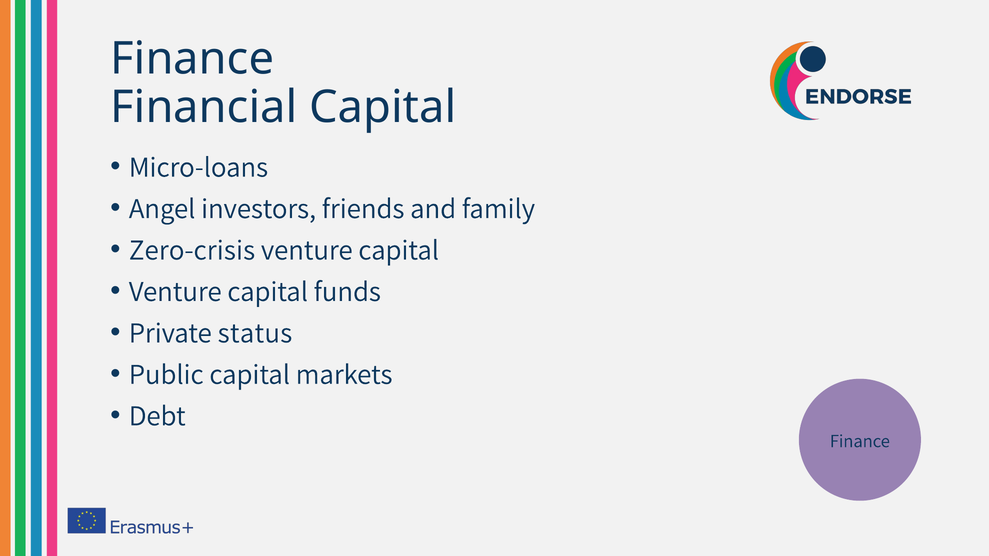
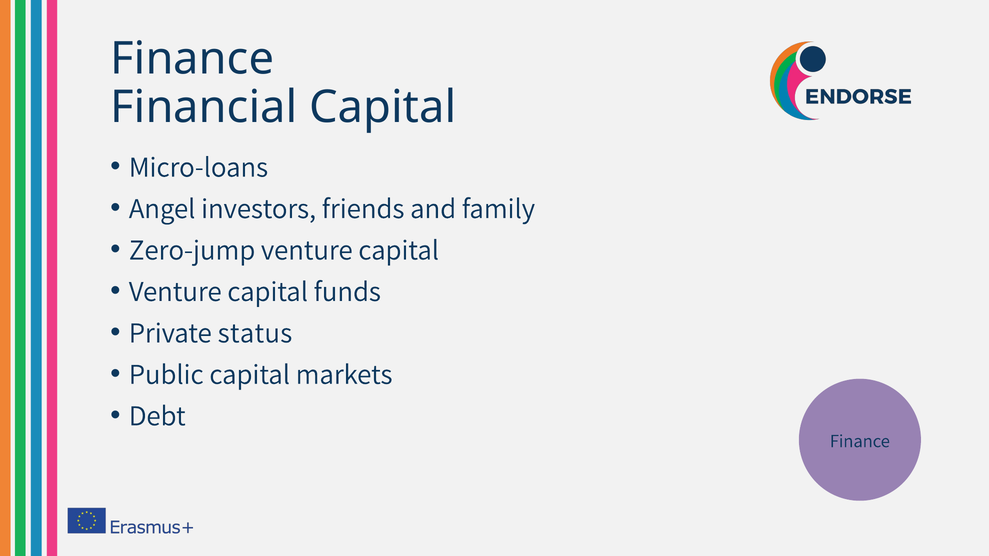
Zero-crisis: Zero-crisis -> Zero-jump
